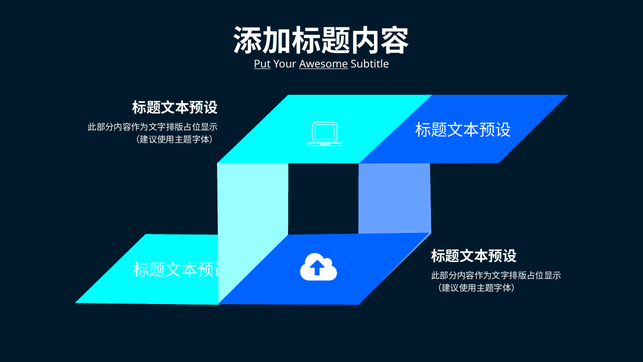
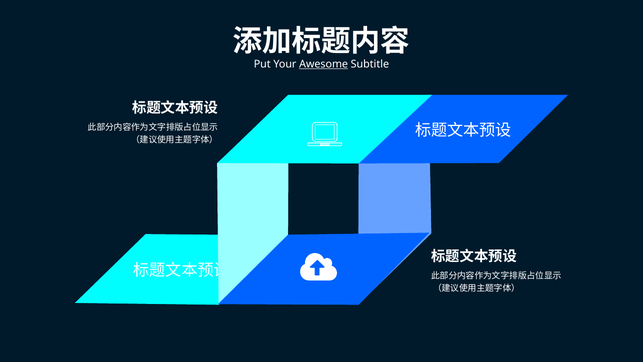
Put underline: present -> none
